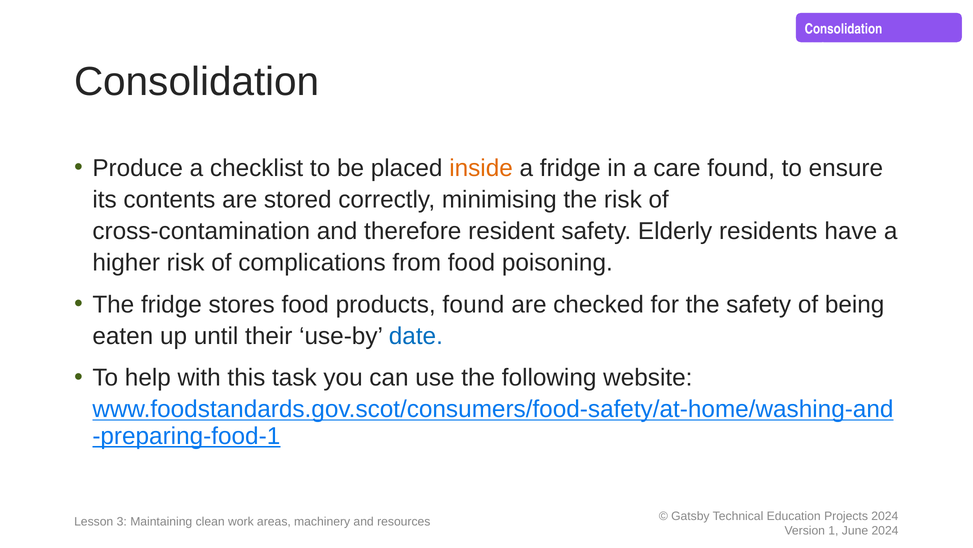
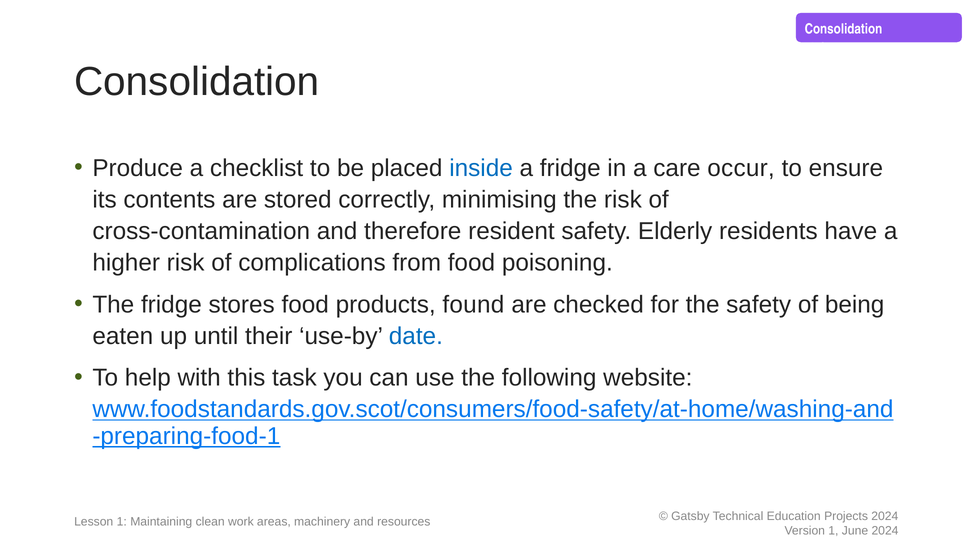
inside colour: orange -> blue
care found: found -> occur
Lesson 3: 3 -> 1
